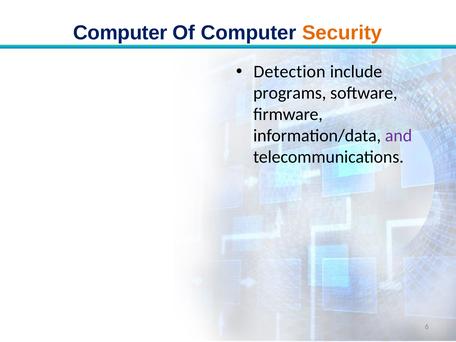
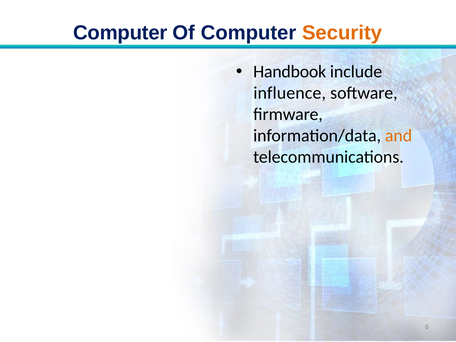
Detection: Detection -> Handbook
programs: programs -> influence
and colour: purple -> orange
